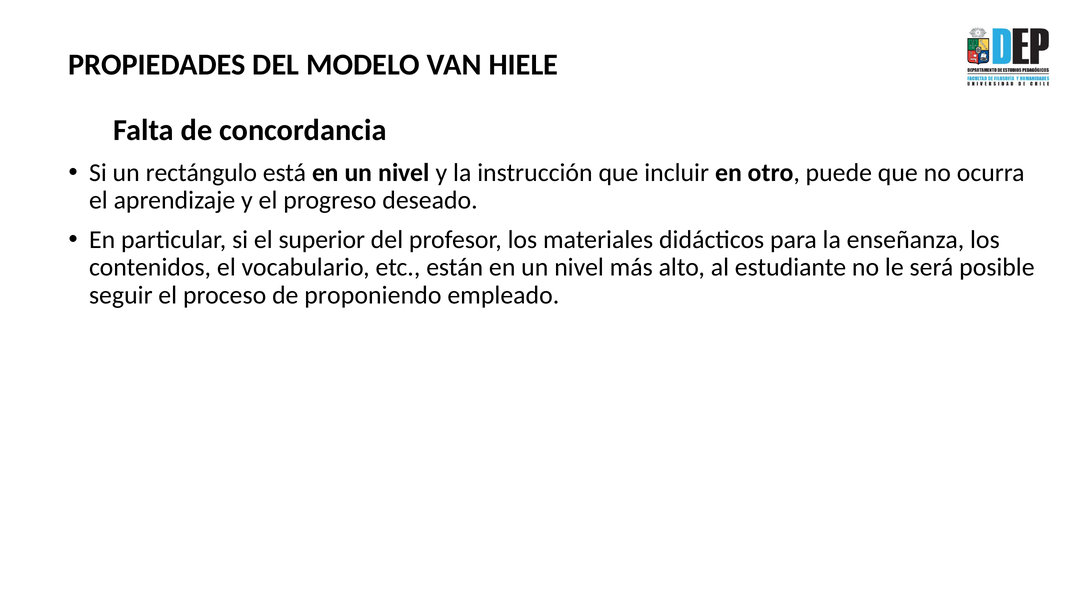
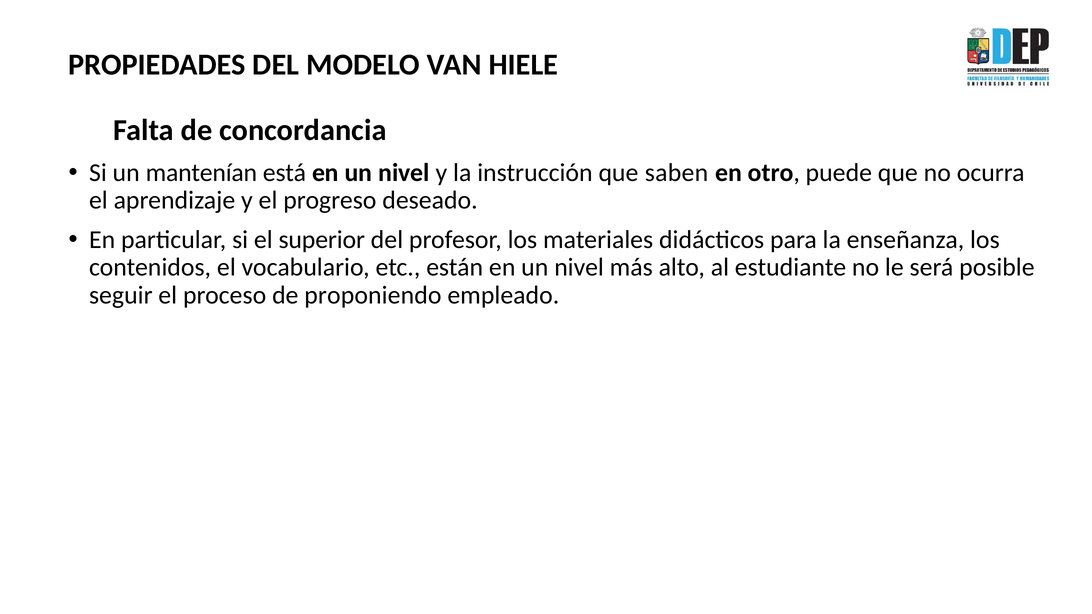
rectángulo: rectángulo -> mantenían
incluir: incluir -> saben
